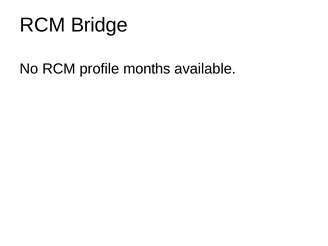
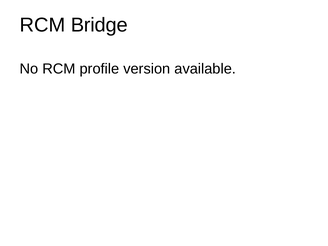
months: months -> version
